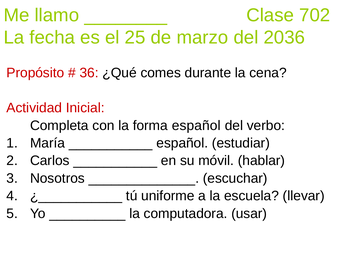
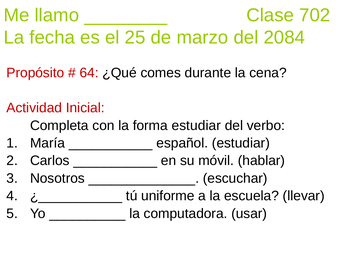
2036: 2036 -> 2084
36: 36 -> 64
forma español: español -> estudiar
